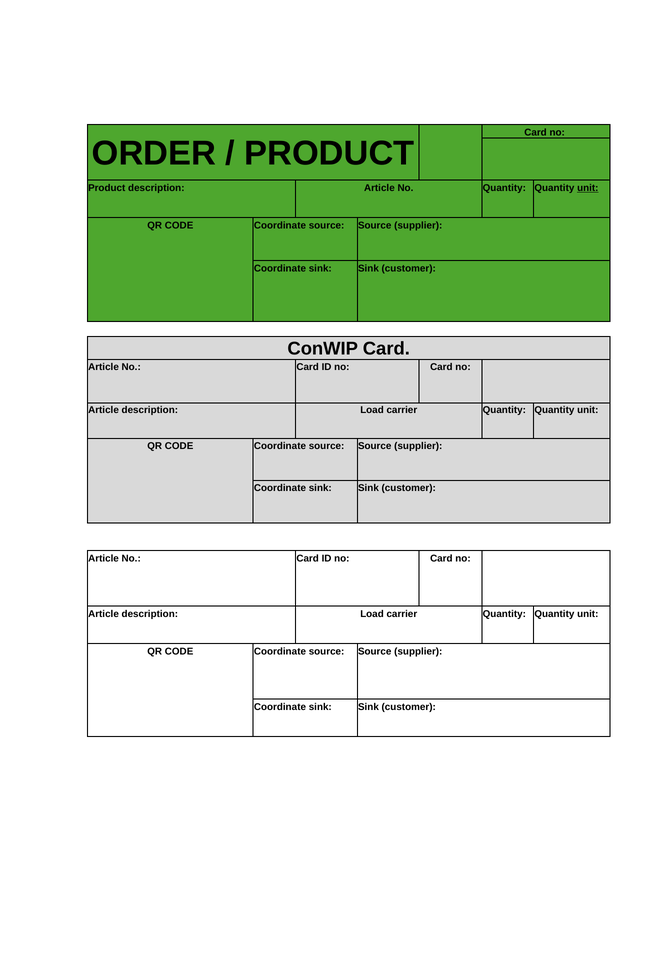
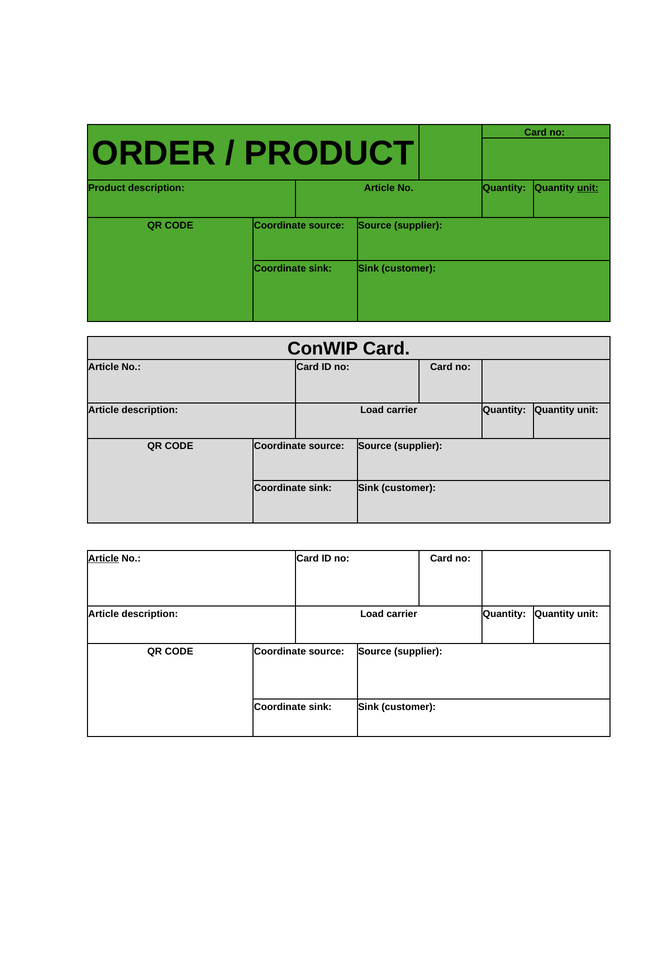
Article at (104, 559) underline: none -> present
